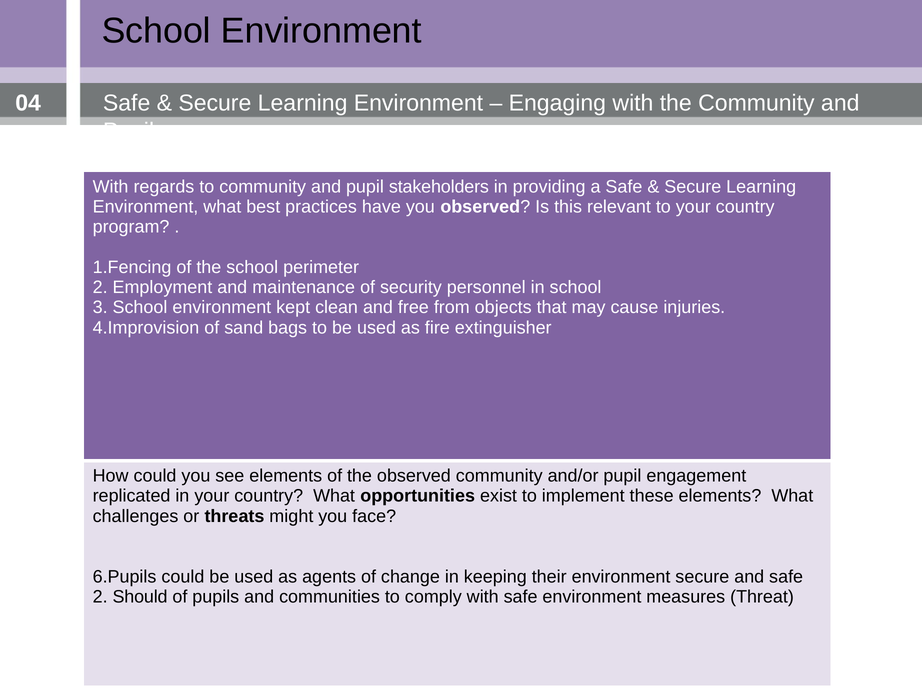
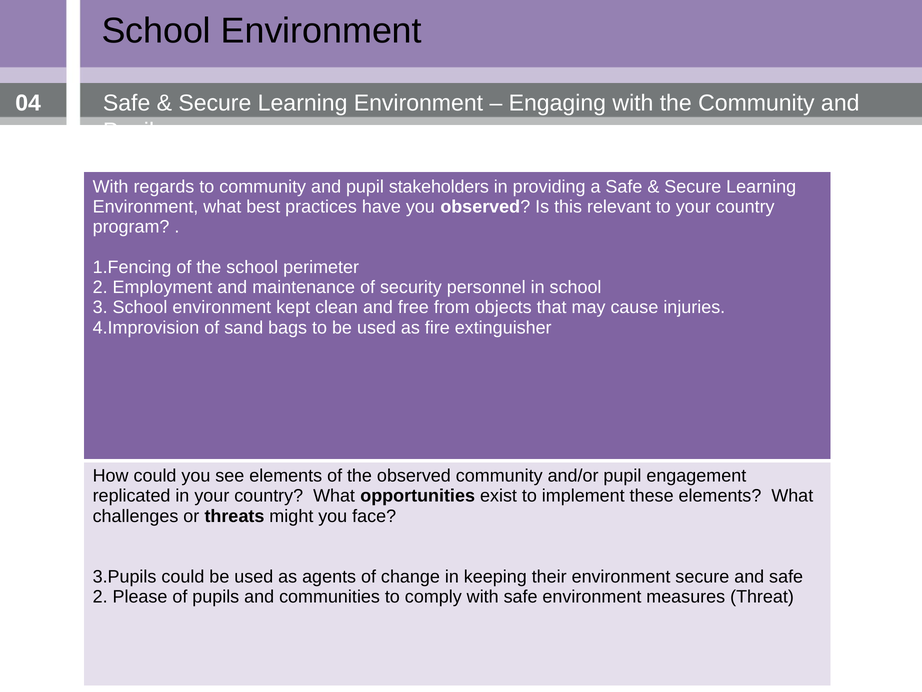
6.Pupils: 6.Pupils -> 3.Pupils
Should: Should -> Please
